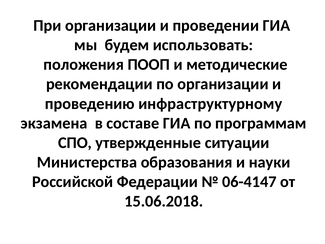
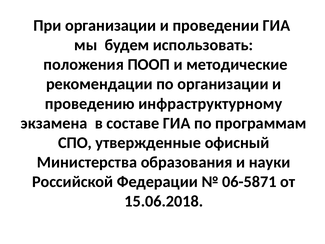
ситуации: ситуации -> офисный
06-4147: 06-4147 -> 06-5871
